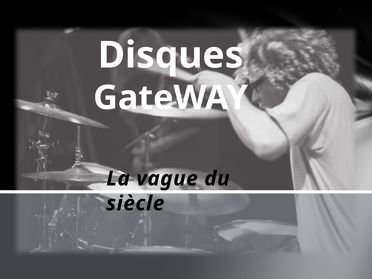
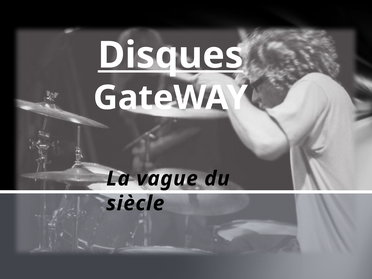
Disques underline: none -> present
